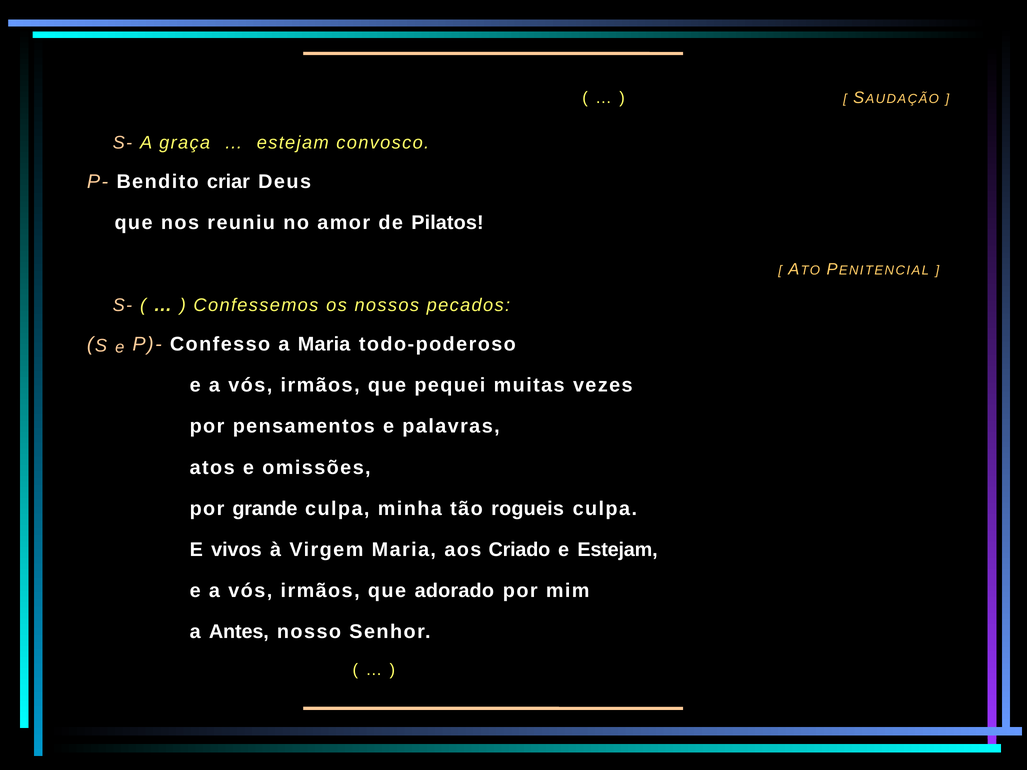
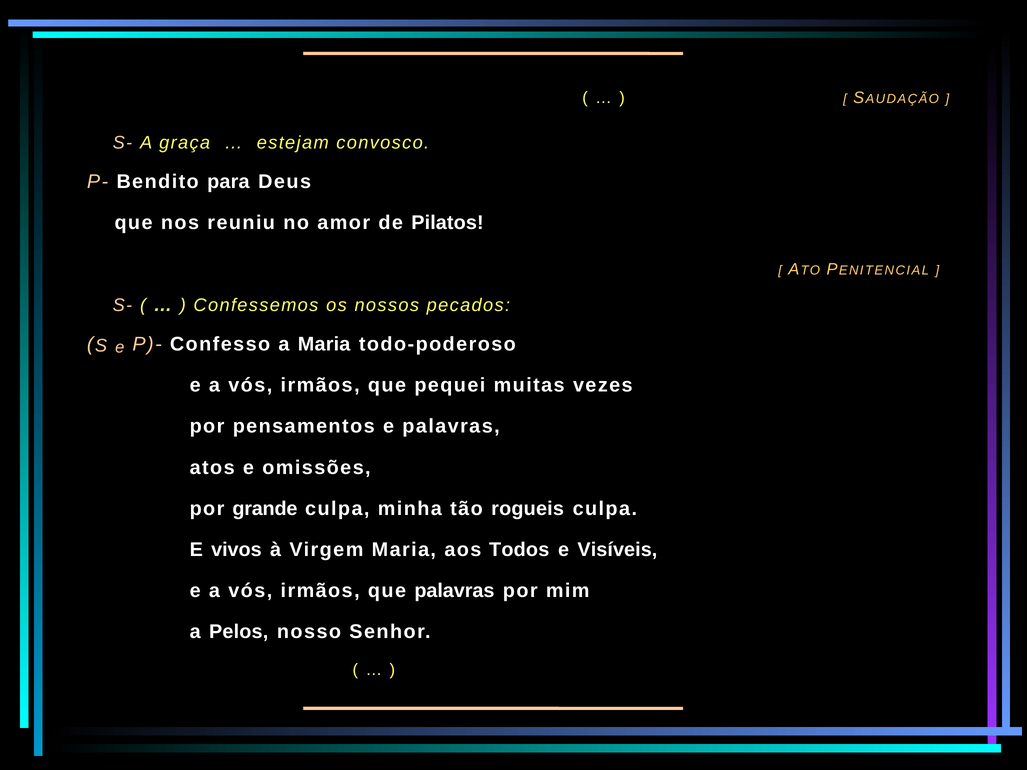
criar: criar -> para
Criado: Criado -> Todos
e Estejam: Estejam -> Visíveis
que adorado: adorado -> palavras
Antes: Antes -> Pelos
